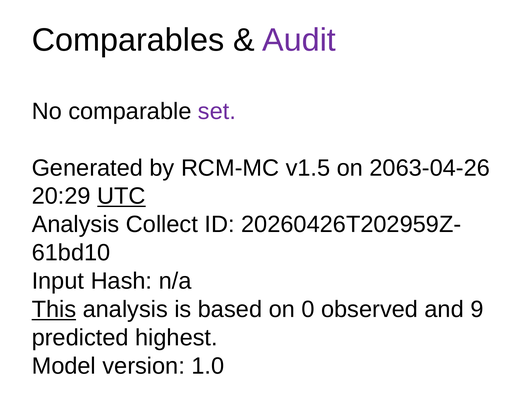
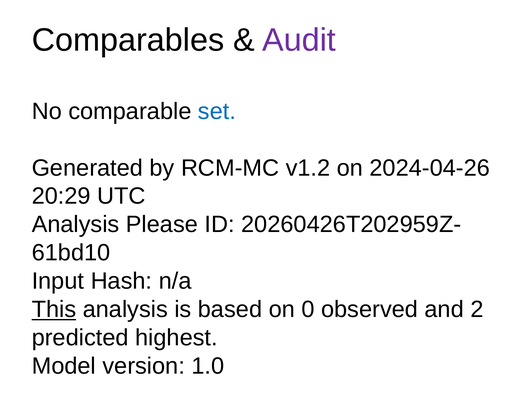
set colour: purple -> blue
v1.5: v1.5 -> v1.2
2063-04-26: 2063-04-26 -> 2024-04-26
UTC underline: present -> none
Collect: Collect -> Please
9: 9 -> 2
